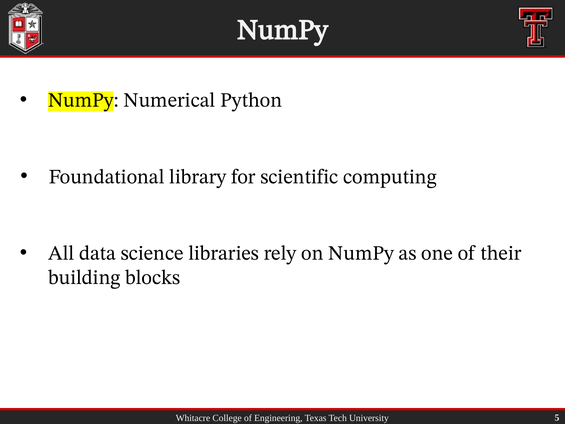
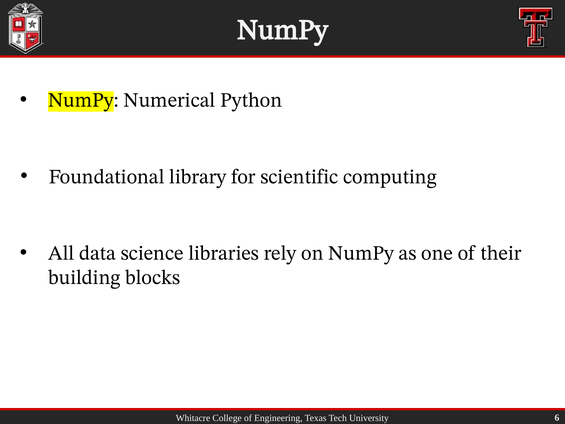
5: 5 -> 6
